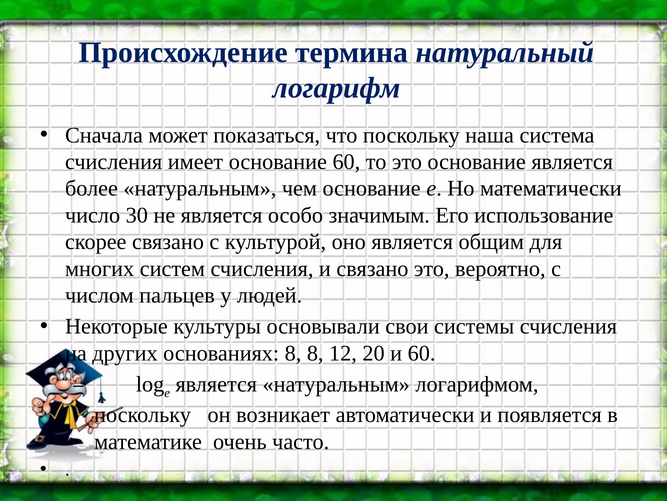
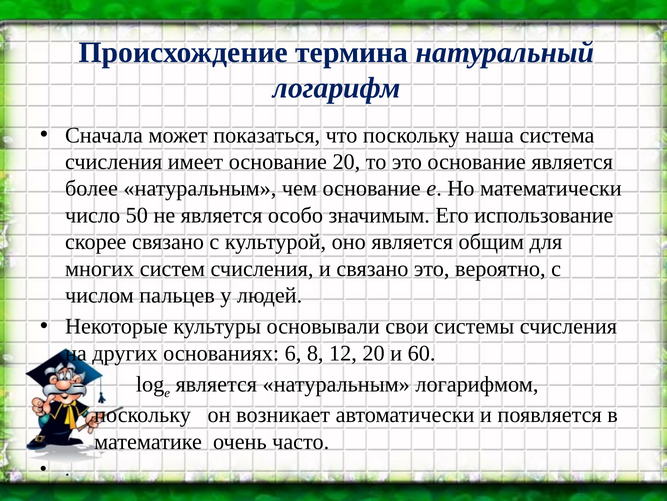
основание 60: 60 -> 20
30: 30 -> 50
основаниях 8: 8 -> 6
